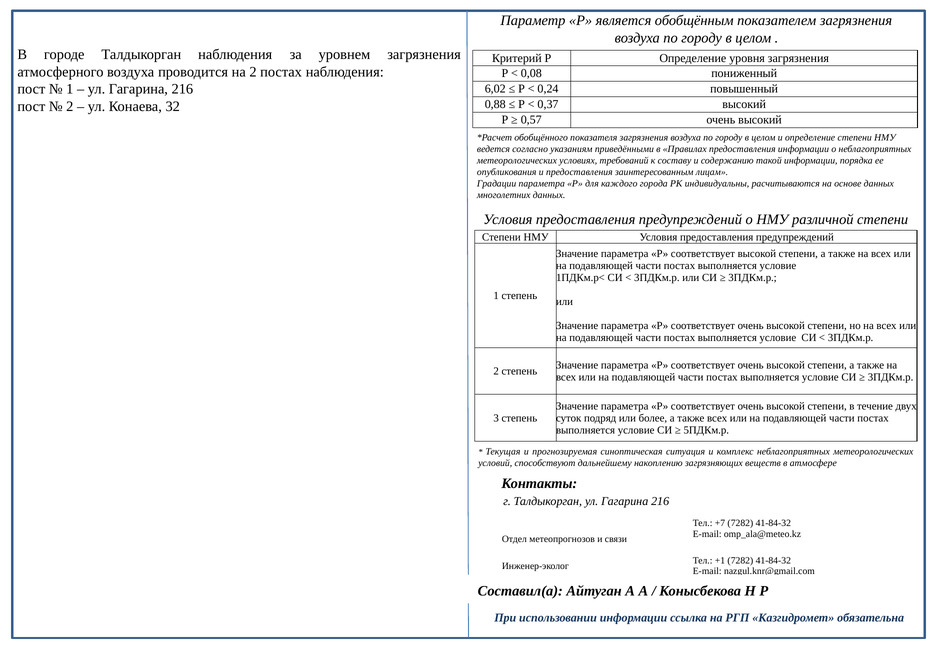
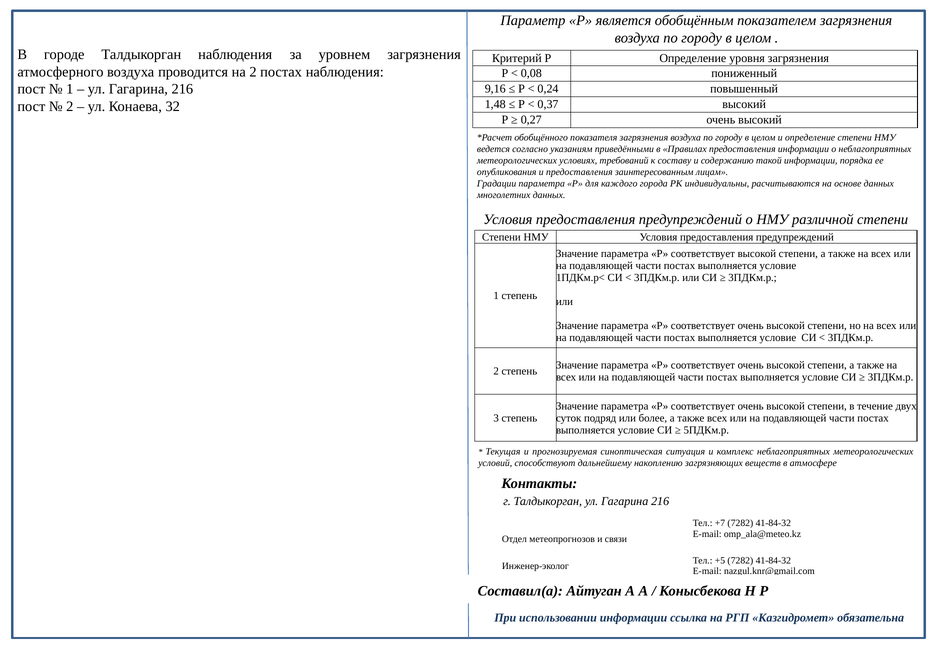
6,02: 6,02 -> 9,16
0,88: 0,88 -> 1,48
0,57: 0,57 -> 0,27
+1: +1 -> +5
